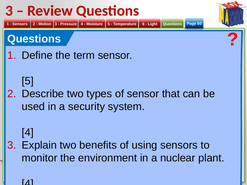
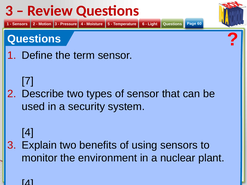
5 at (28, 81): 5 -> 7
